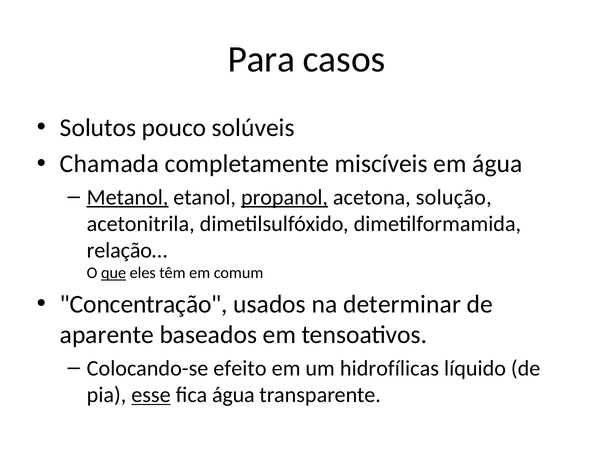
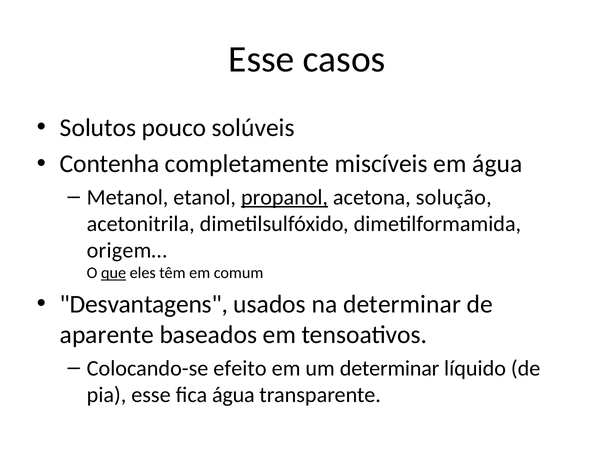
Para at (262, 59): Para -> Esse
Chamada: Chamada -> Contenha
Metanol underline: present -> none
relação…: relação… -> origem…
Concentração: Concentração -> Desvantagens
um hidrofílicas: hidrofílicas -> determinar
esse at (151, 394) underline: present -> none
